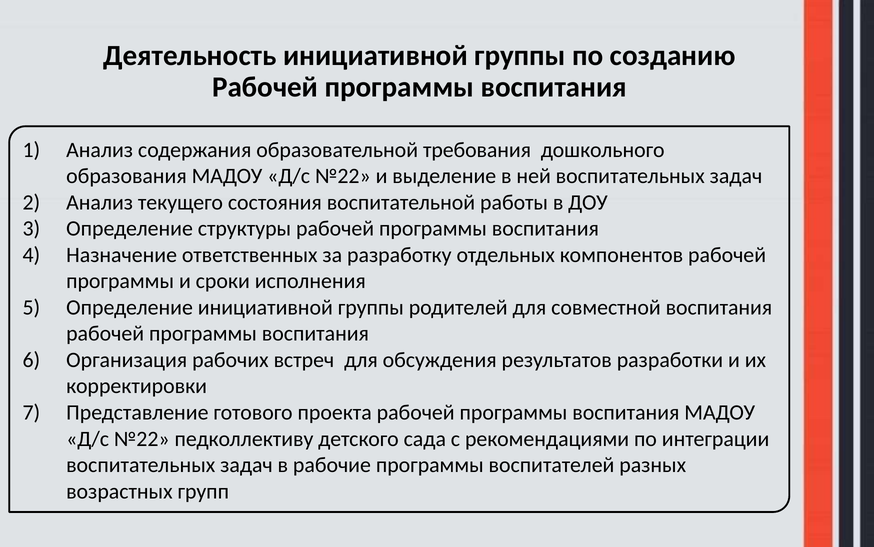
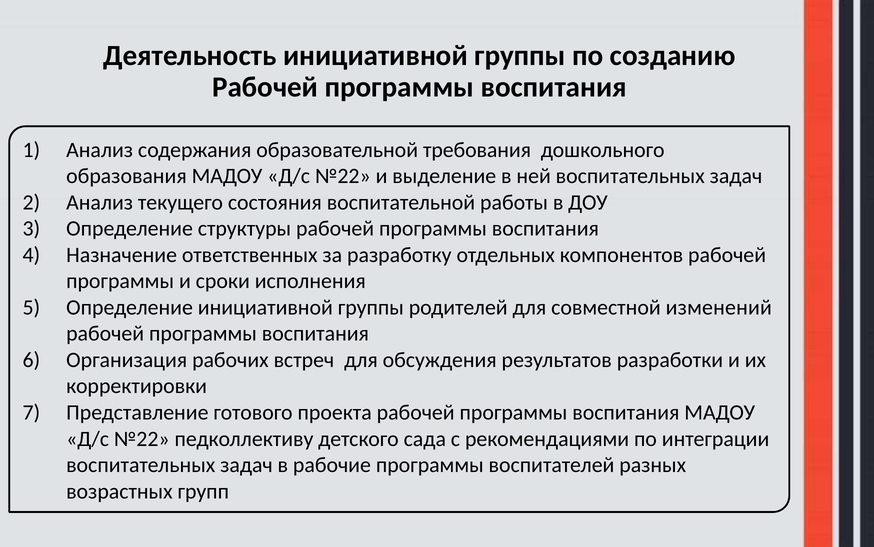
совместной воспитания: воспитания -> изменений
